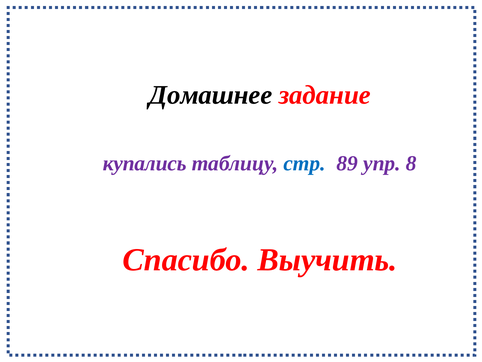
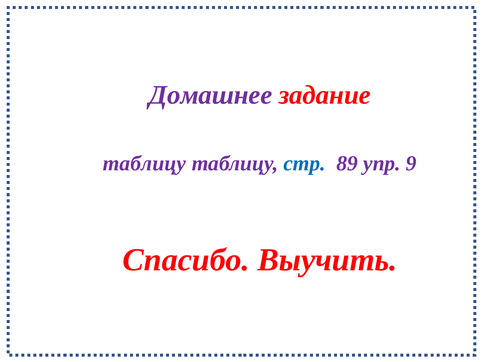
Домашнее colour: black -> purple
купались at (145, 163): купались -> таблицу
8: 8 -> 9
